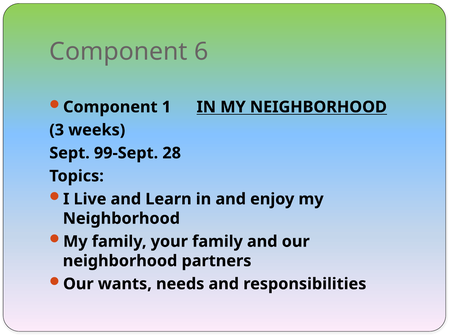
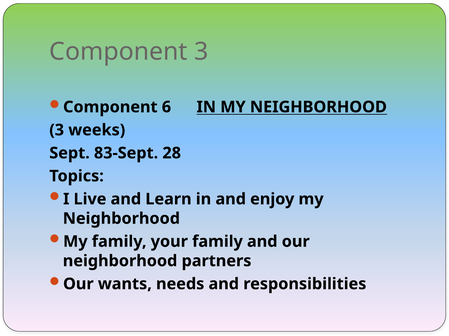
Component 6: 6 -> 3
1: 1 -> 6
99-Sept: 99-Sept -> 83-Sept
